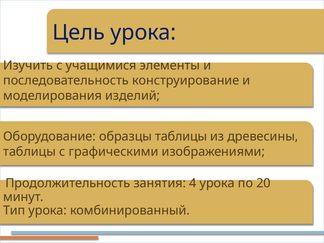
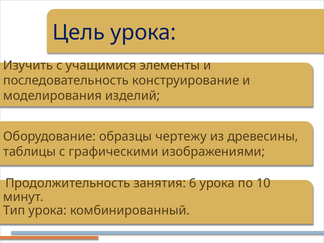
образцы таблицы: таблицы -> чертежу
4: 4 -> 6
20: 20 -> 10
